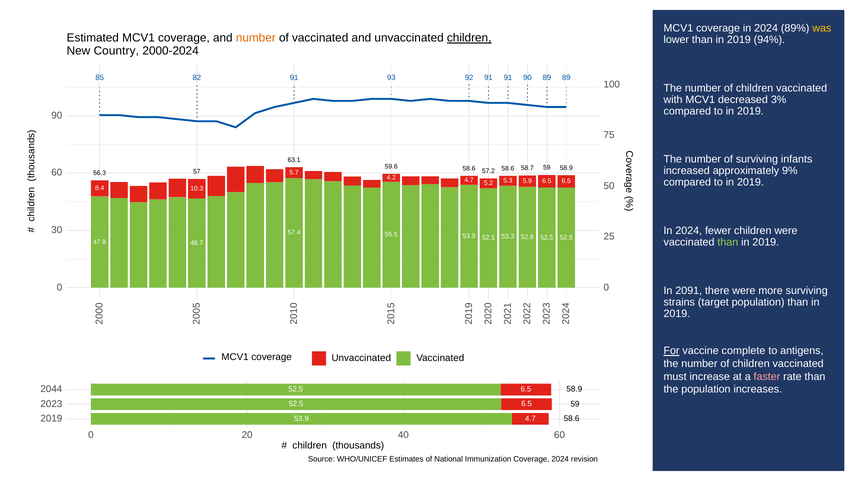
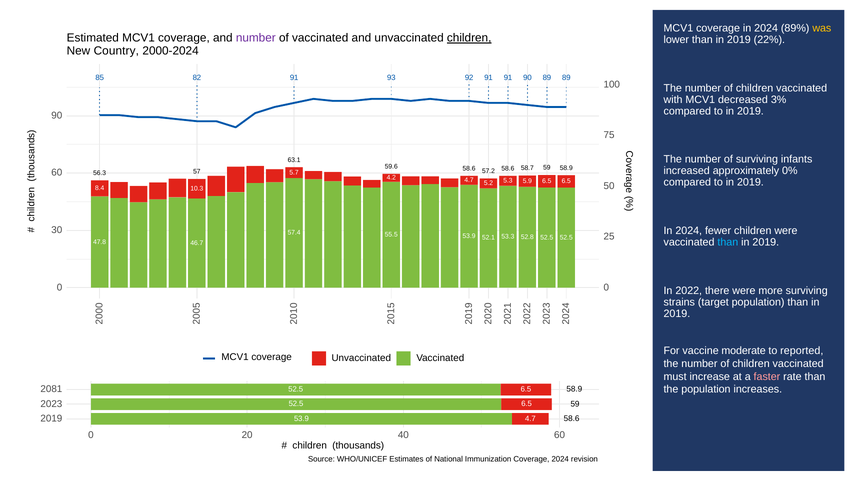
number at (256, 38) colour: orange -> purple
94%: 94% -> 22%
9%: 9% -> 0%
than at (728, 242) colour: light green -> light blue
2091: 2091 -> 2022
For underline: present -> none
complete: complete -> moderate
antigens: antigens -> reported
2044: 2044 -> 2081
